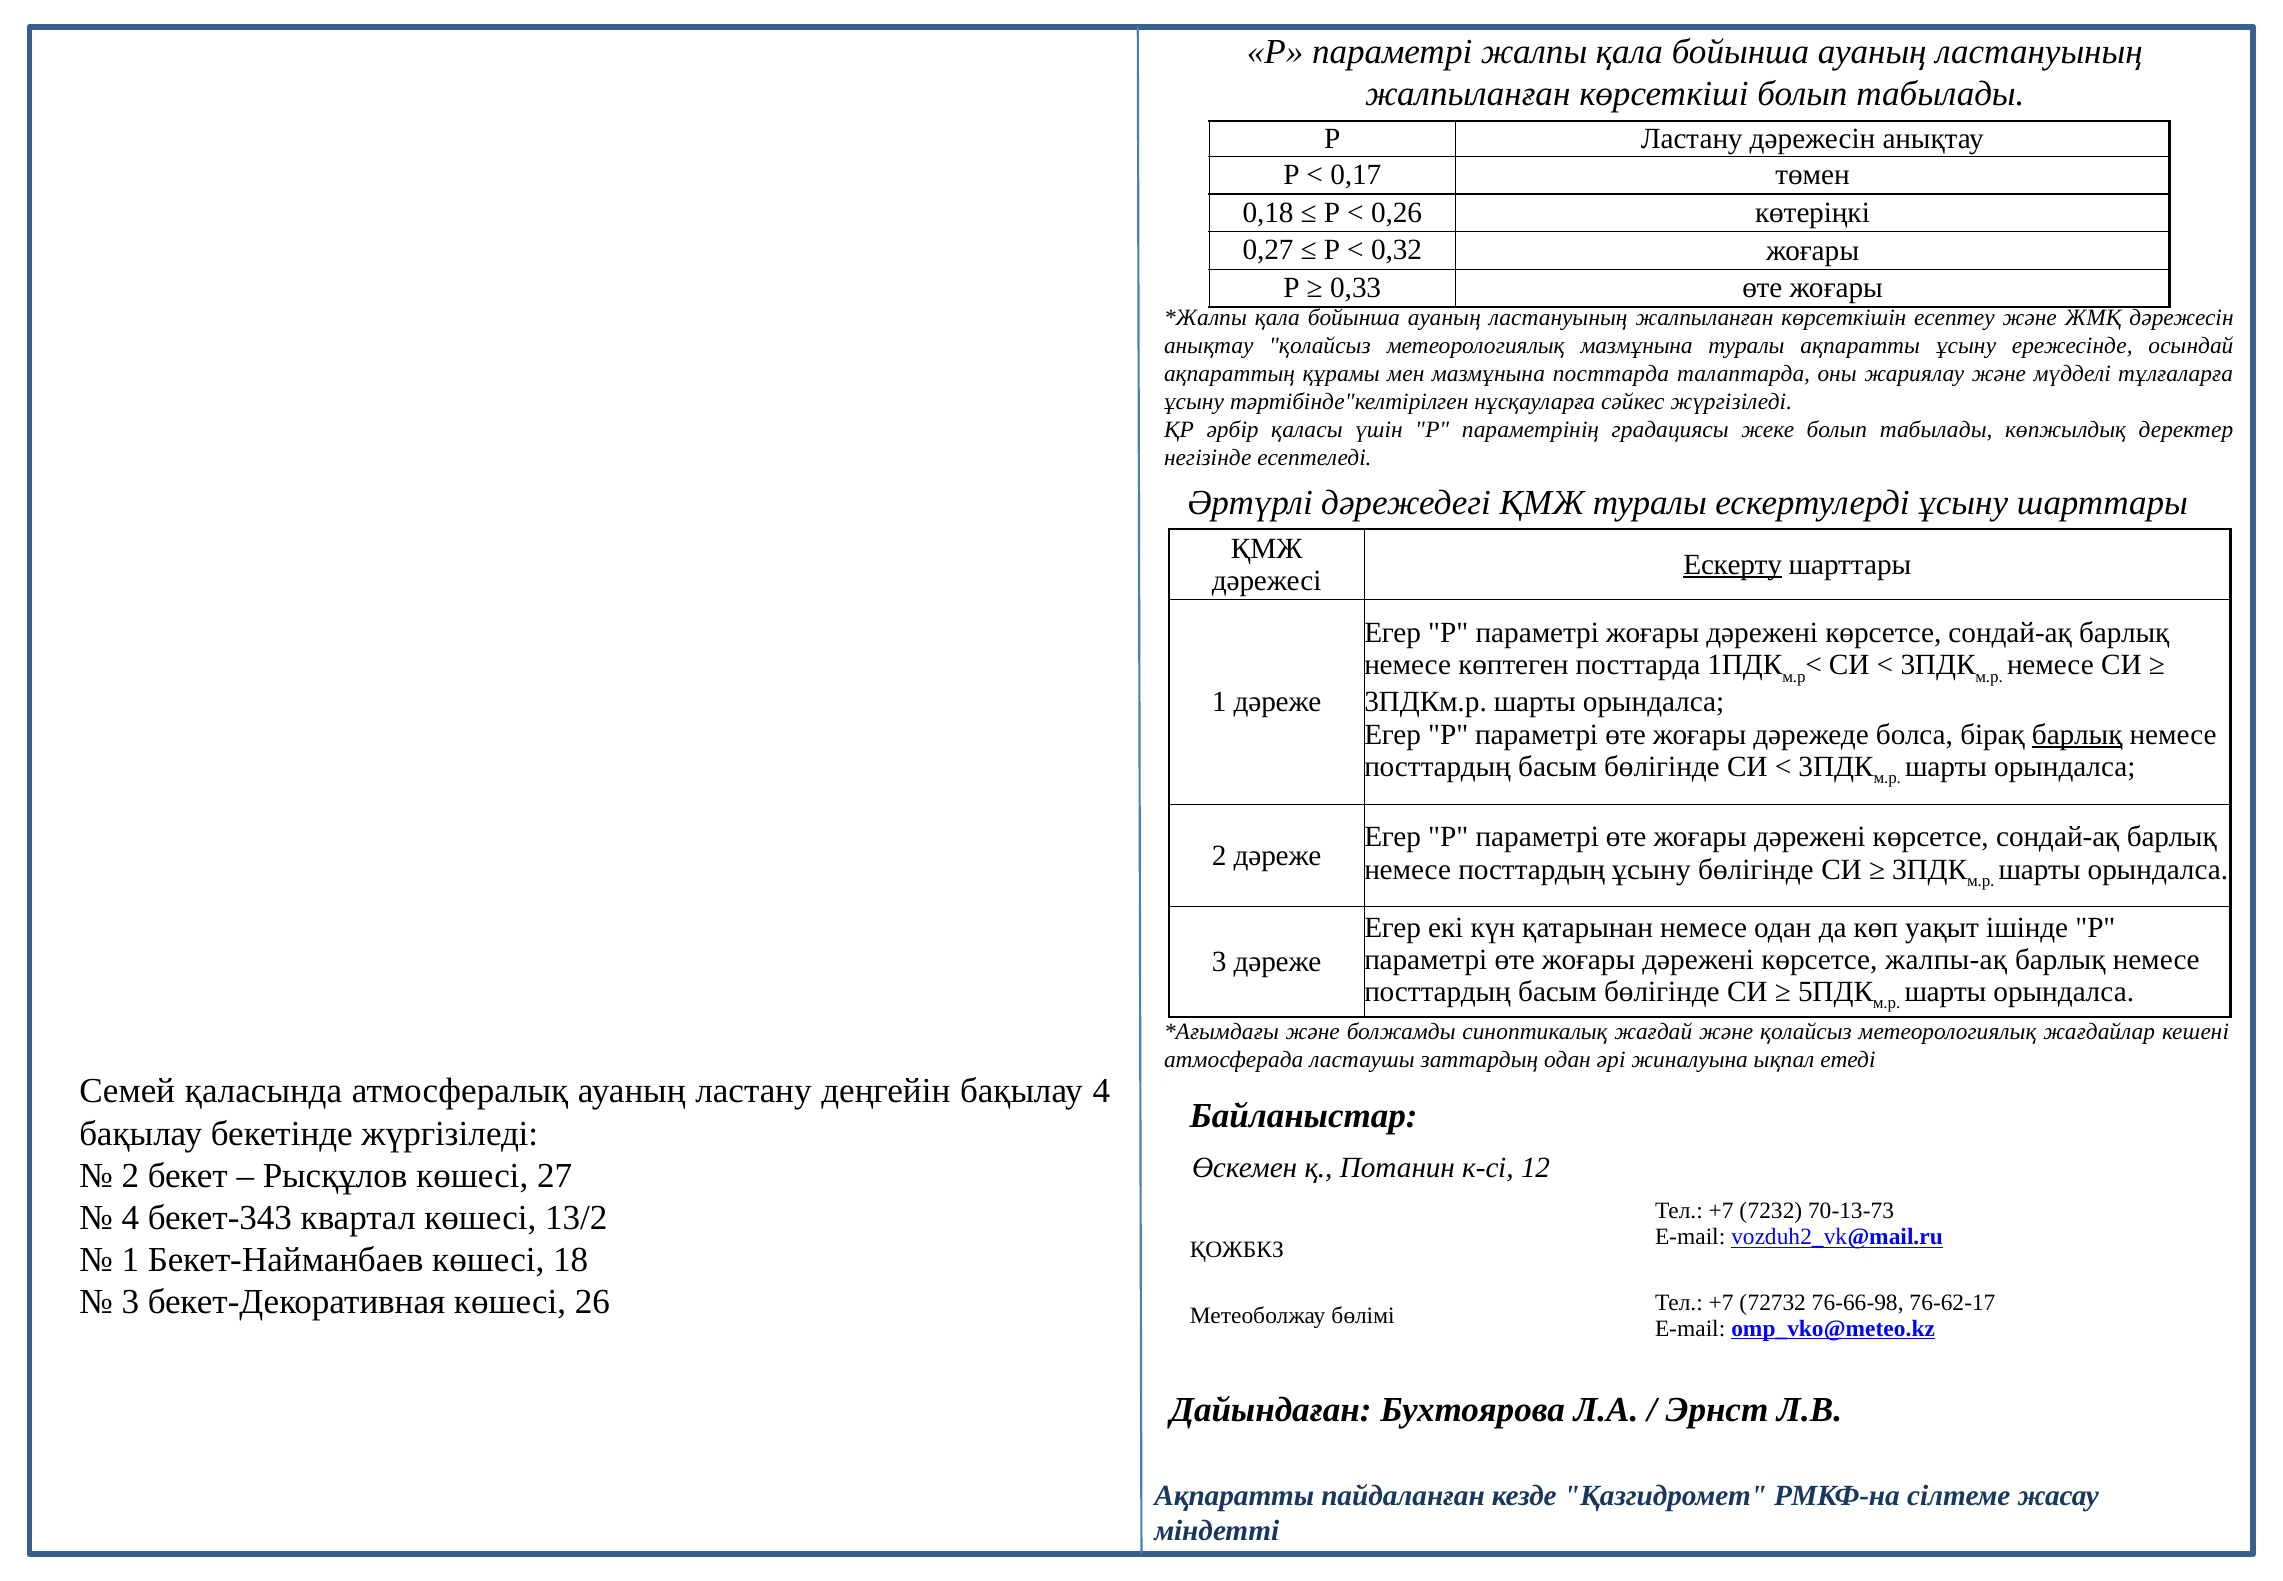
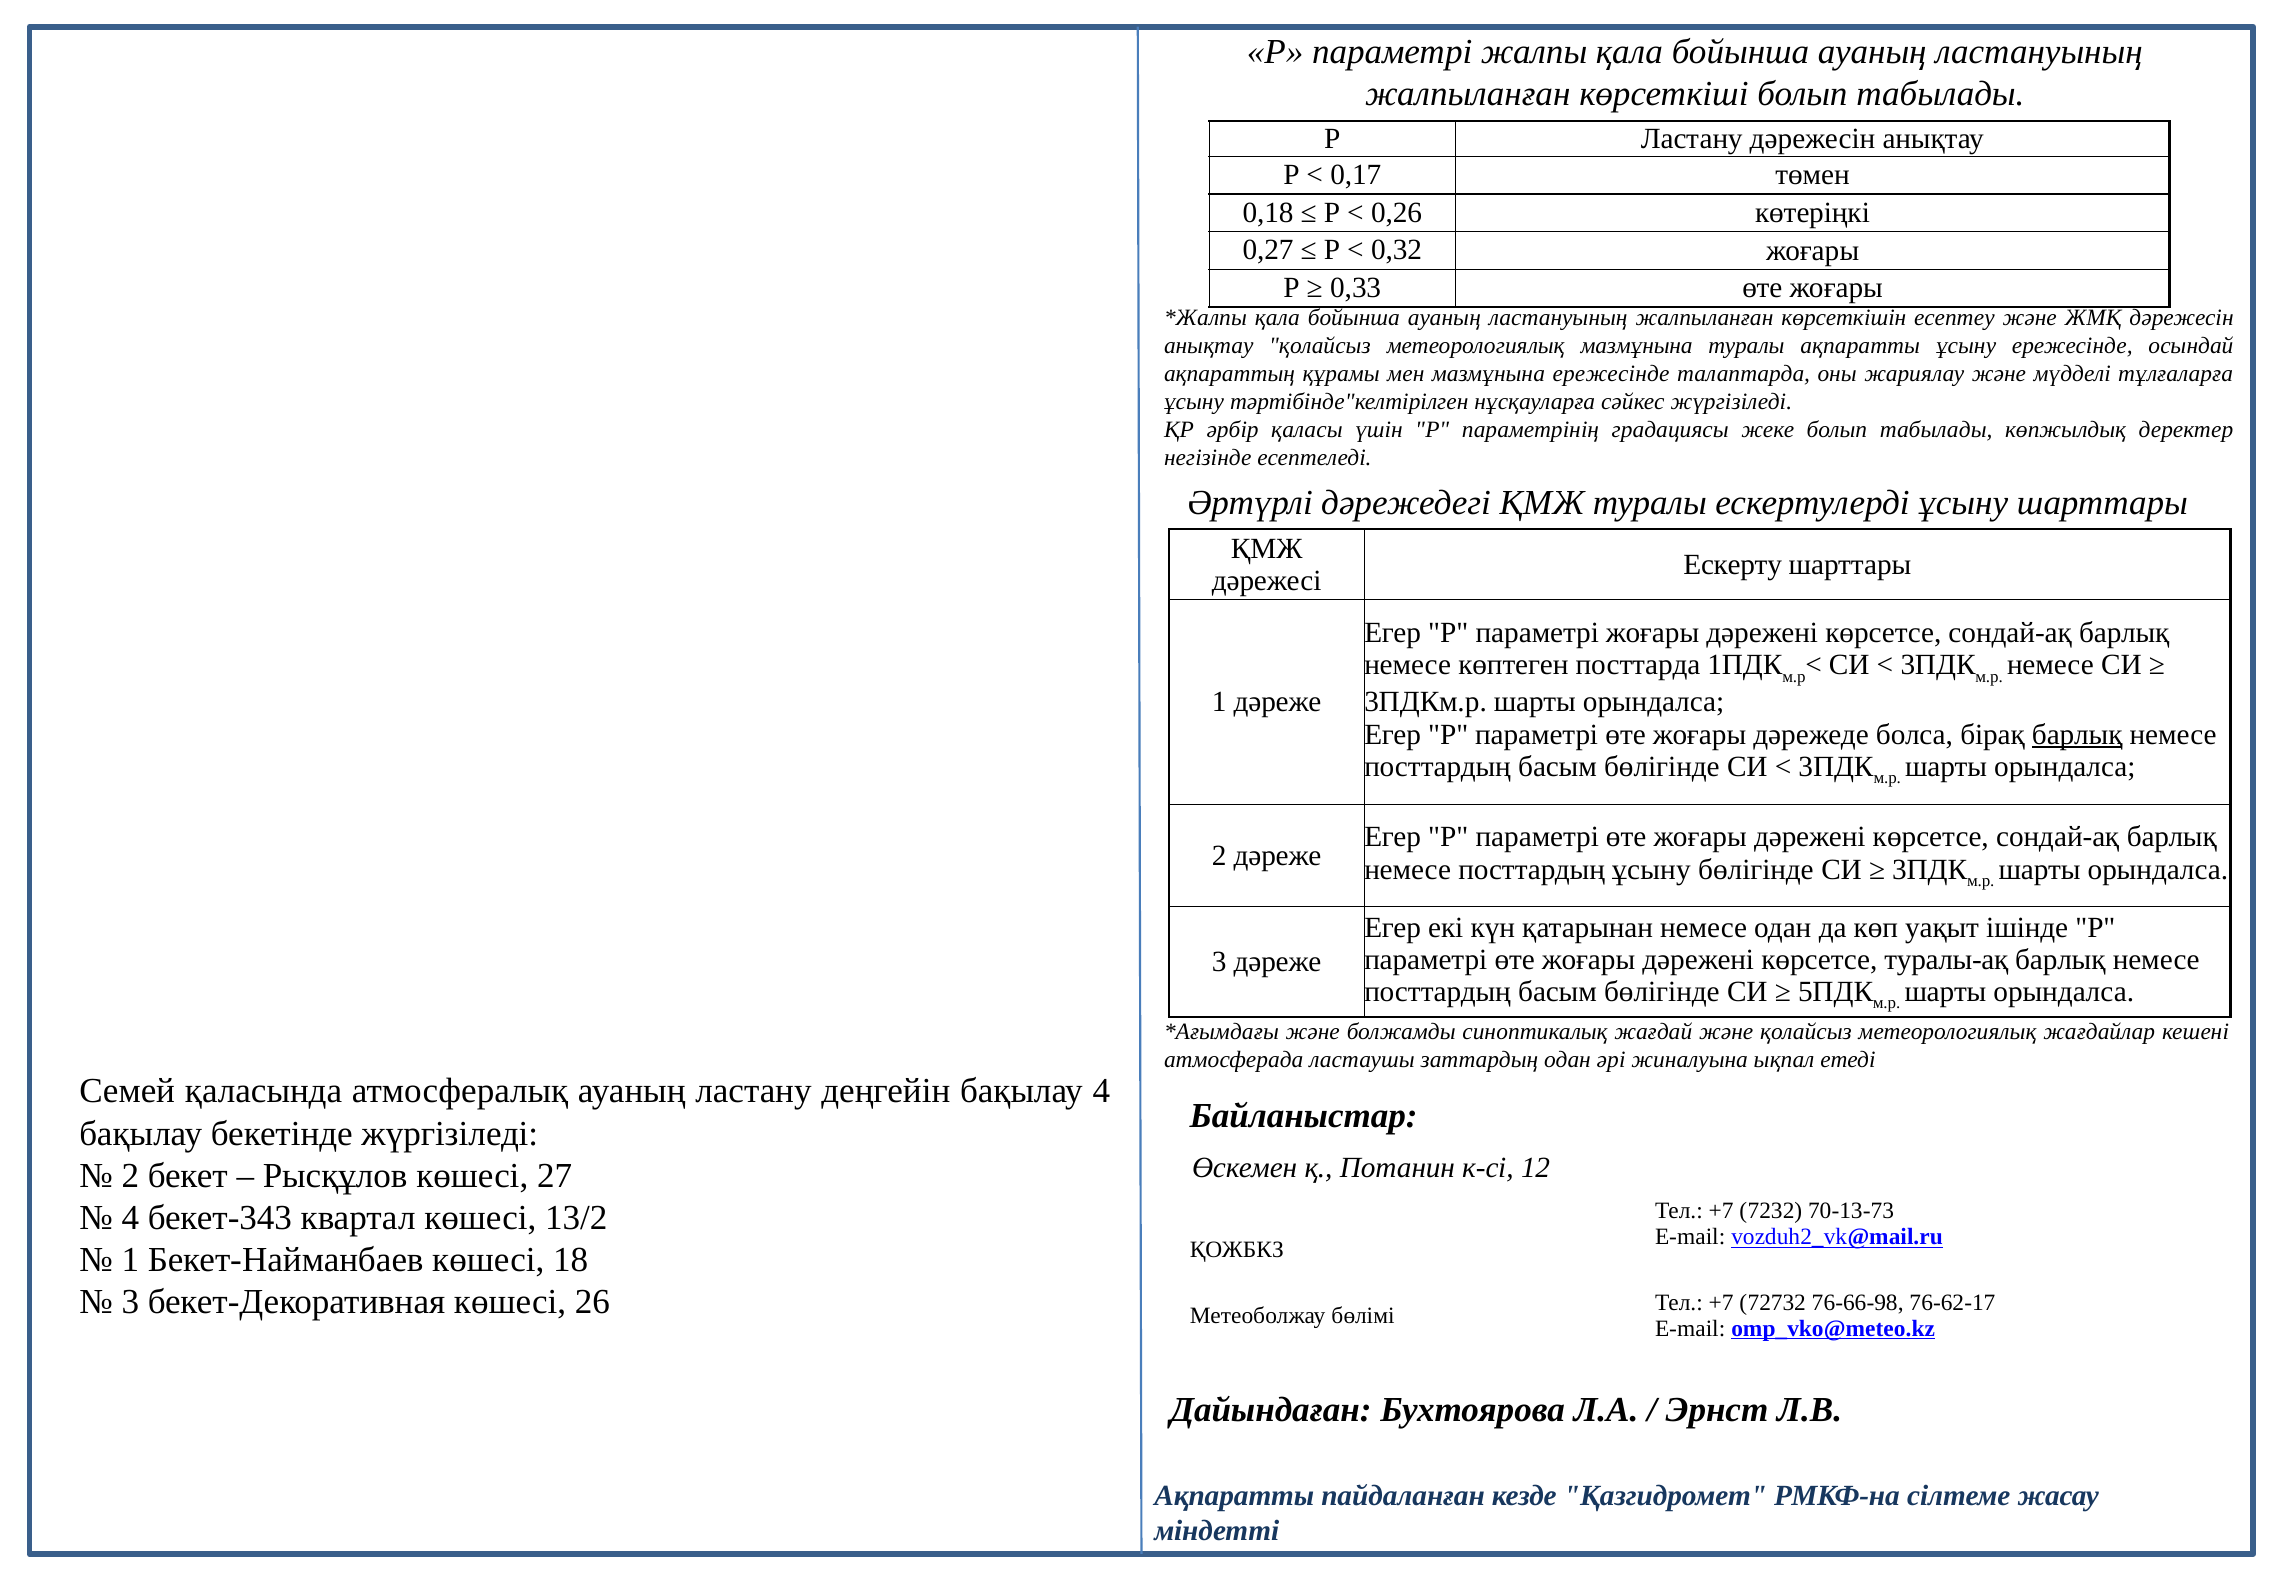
мазмұнына посттарда: посттарда -> ережесінде
Ескерту underline: present -> none
жалпы-ақ: жалпы-ақ -> туралы-ақ
